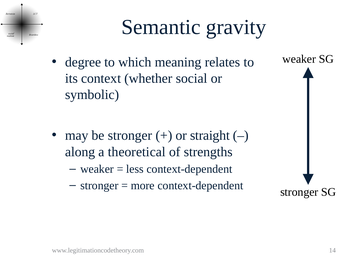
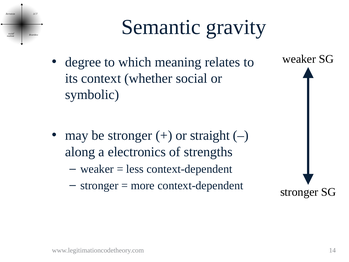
theoretical: theoretical -> electronics
